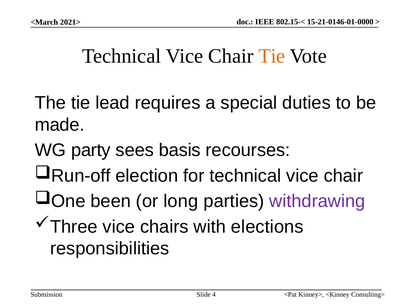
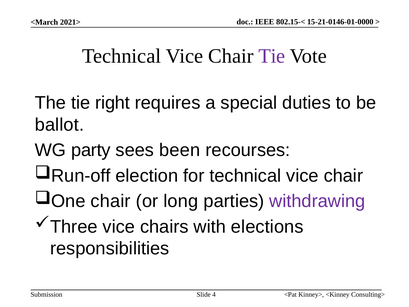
Tie at (272, 56) colour: orange -> purple
lead: lead -> right
made: made -> ballot
basis: basis -> been
been at (111, 201): been -> chair
